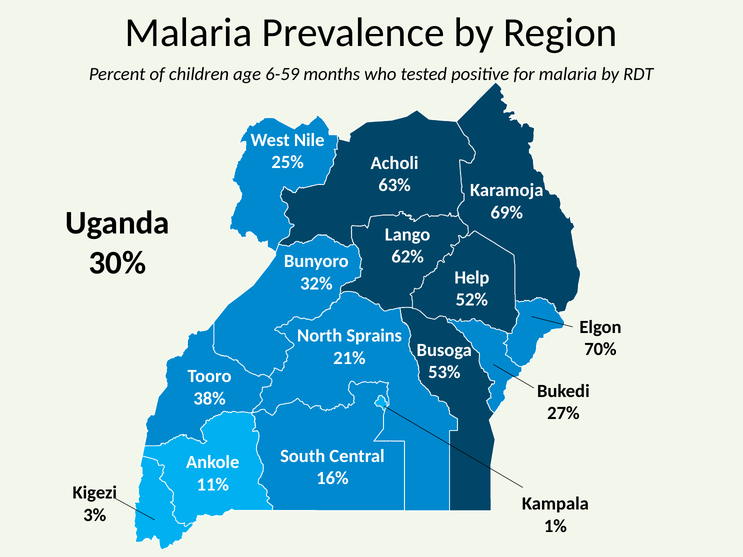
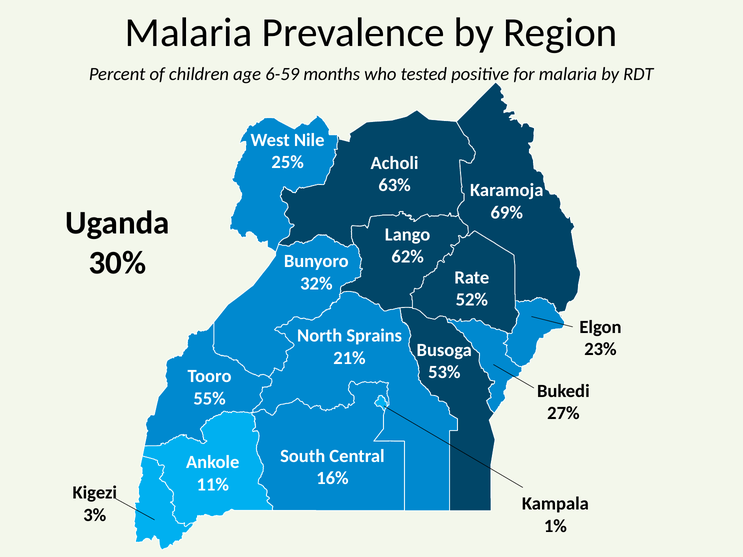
Help: Help -> Rate
70%: 70% -> 23%
38%: 38% -> 55%
